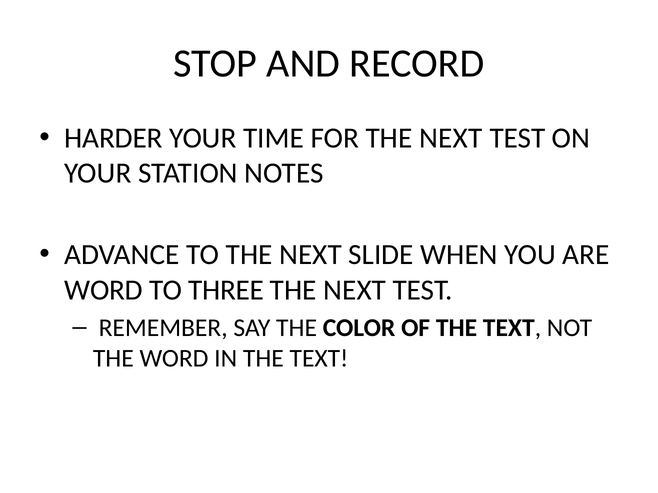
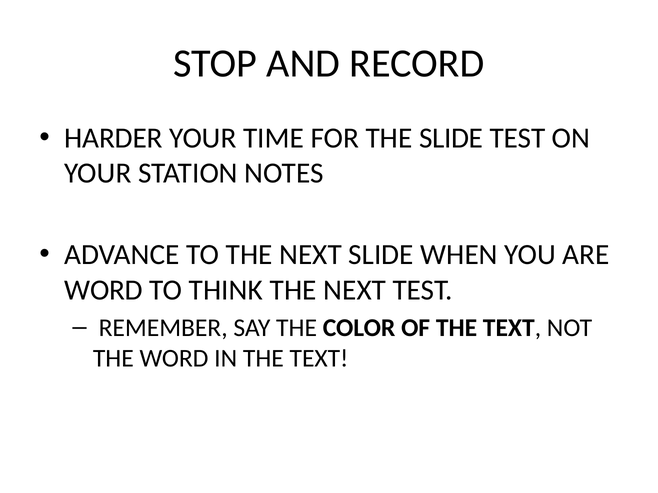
FOR THE NEXT: NEXT -> SLIDE
THREE: THREE -> THINK
